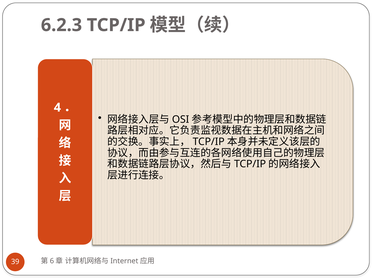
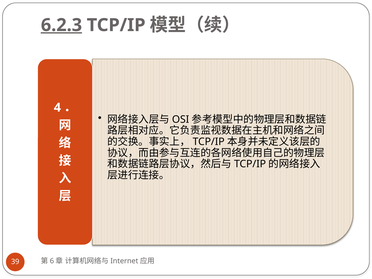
6.2.3 underline: none -> present
